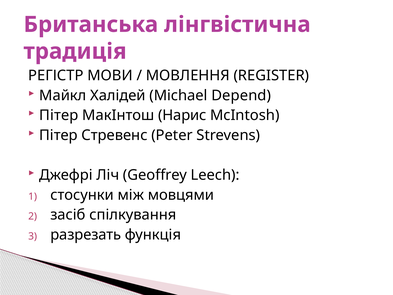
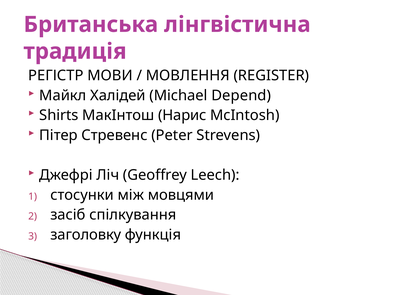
Пітер at (59, 115): Пітер -> Shirts
разрезать: разрезать -> заголовку
